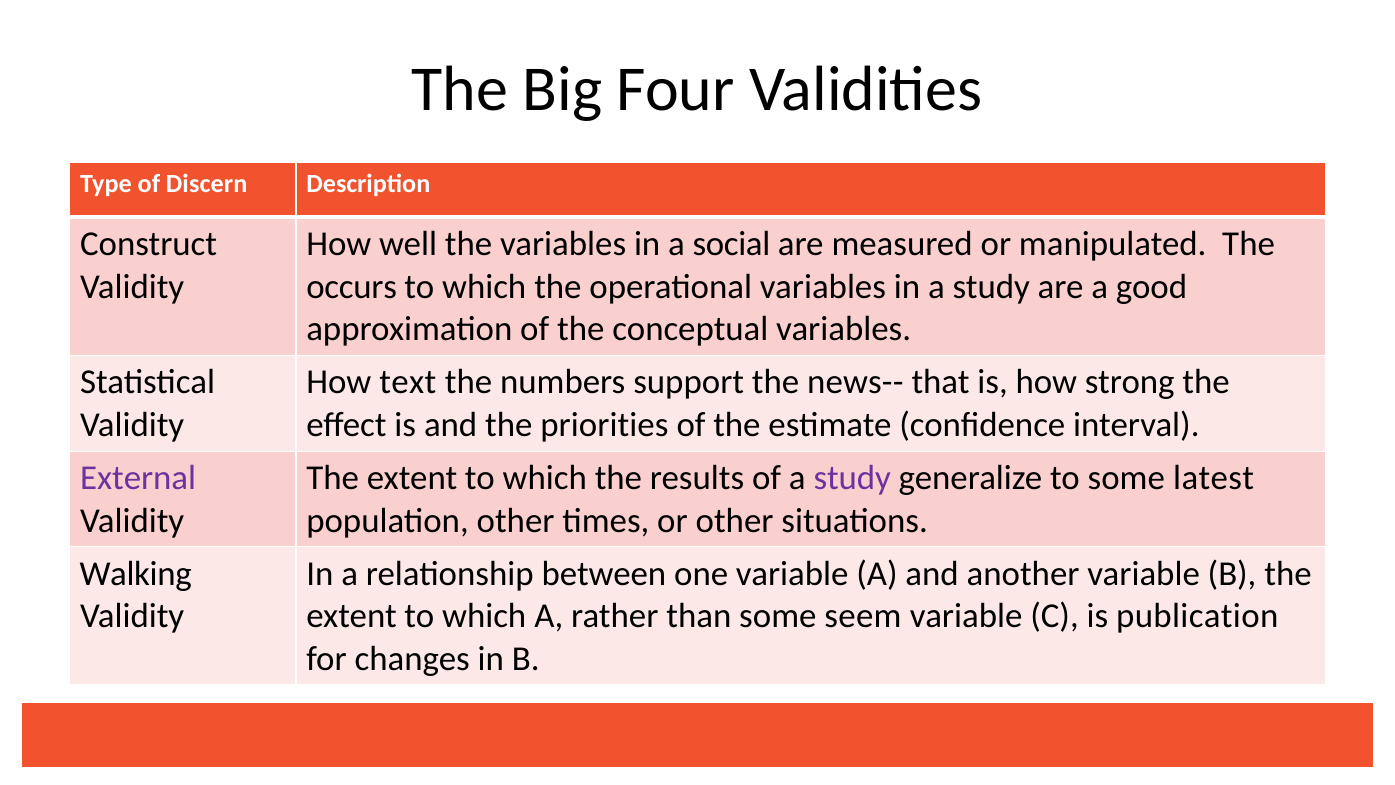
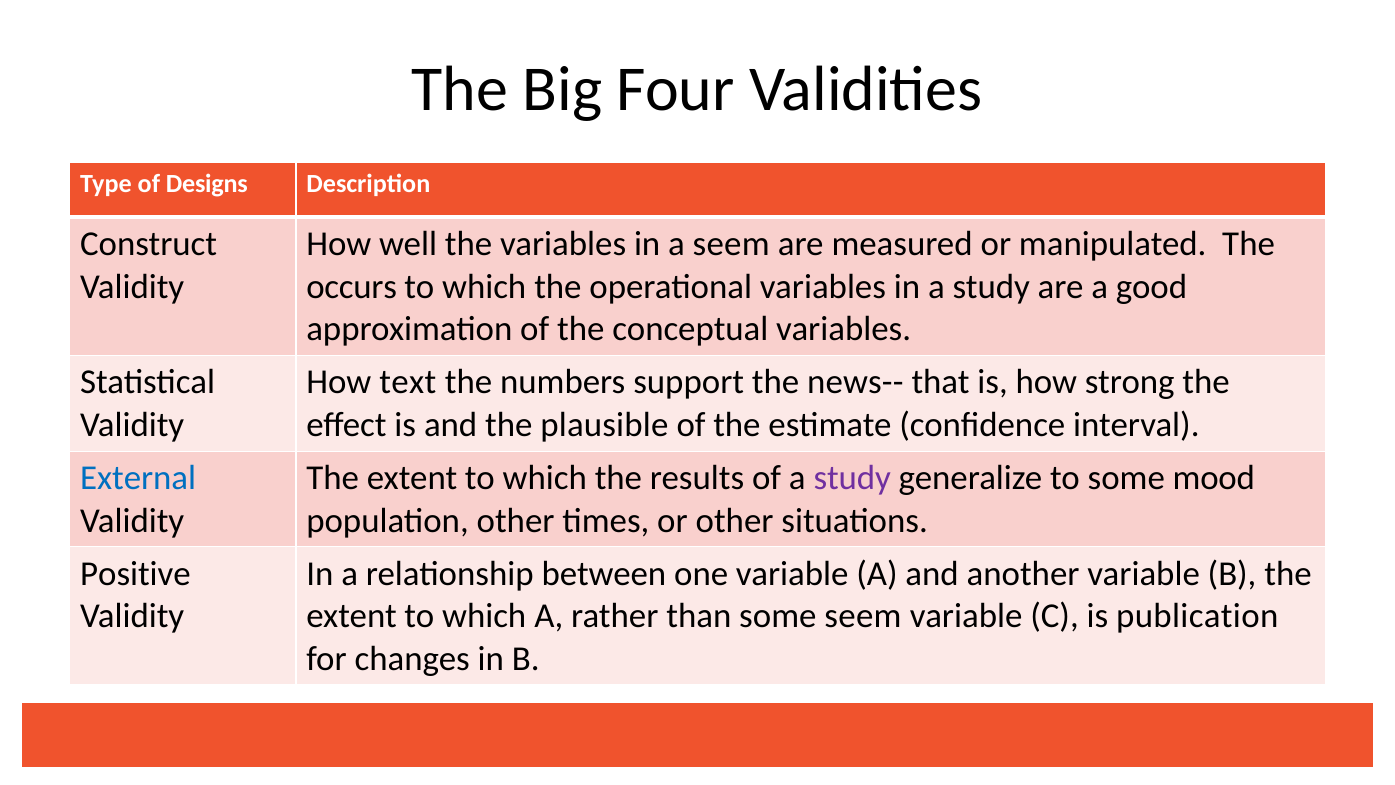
Discern: Discern -> Designs
a social: social -> seem
priorities: priorities -> plausible
External colour: purple -> blue
latest: latest -> mood
Walking: Walking -> Positive
